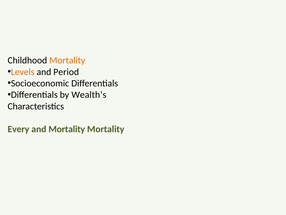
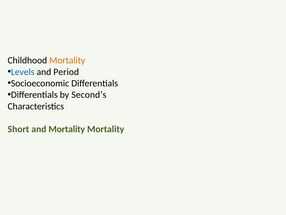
Levels colour: orange -> blue
Wealth’s: Wealth’s -> Second’s
Every: Every -> Short
